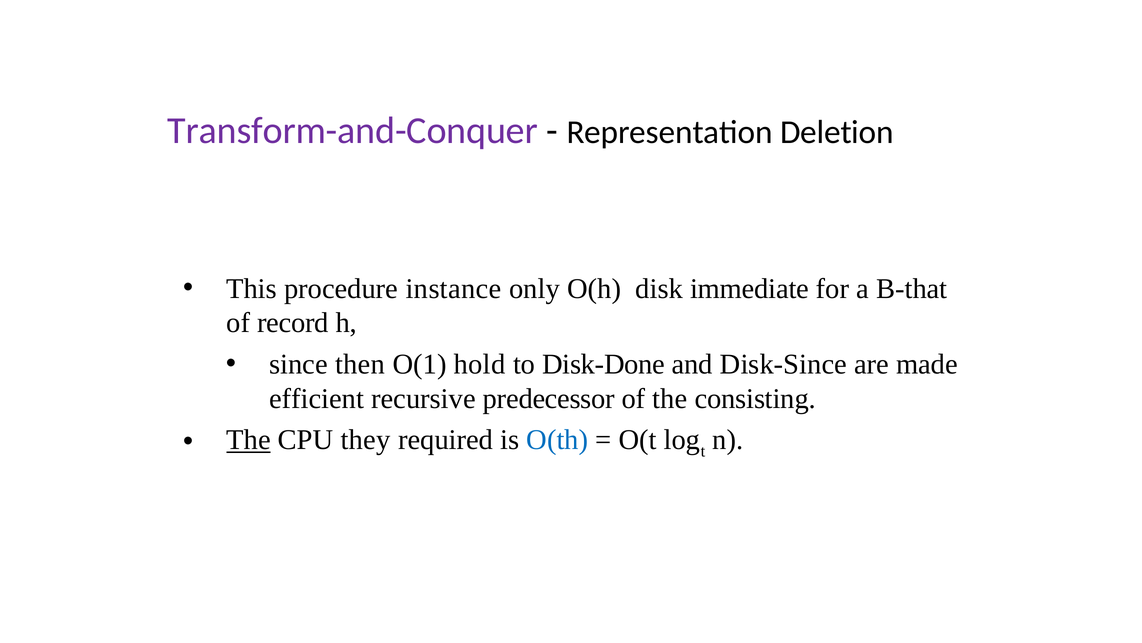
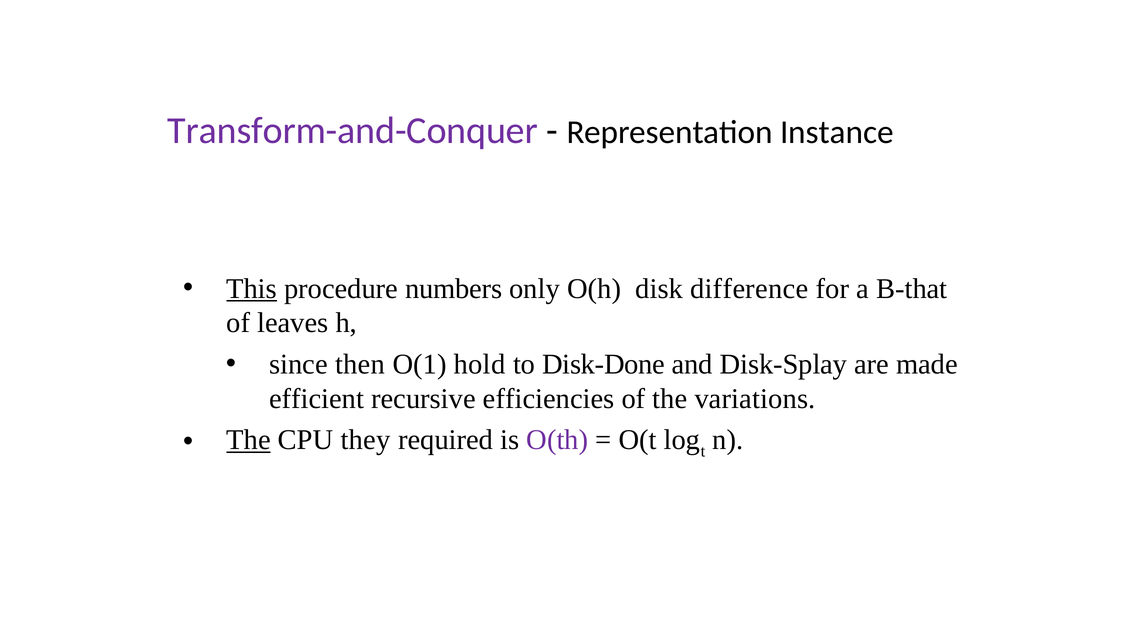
Deletion: Deletion -> Instance
This underline: none -> present
instance: instance -> numbers
immediate: immediate -> difference
record: record -> leaves
Disk-Since: Disk-Since -> Disk-Splay
predecessor: predecessor -> efficiencies
consisting: consisting -> variations
O(th colour: blue -> purple
